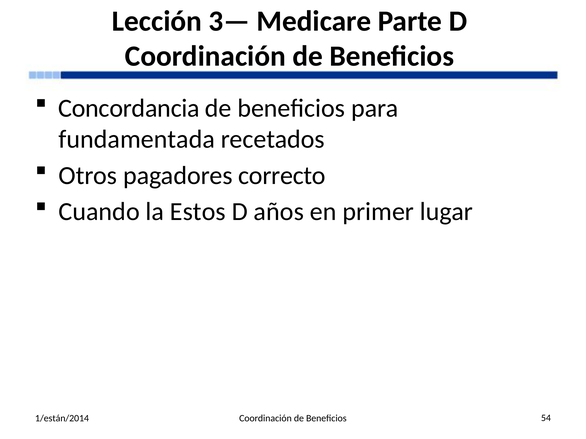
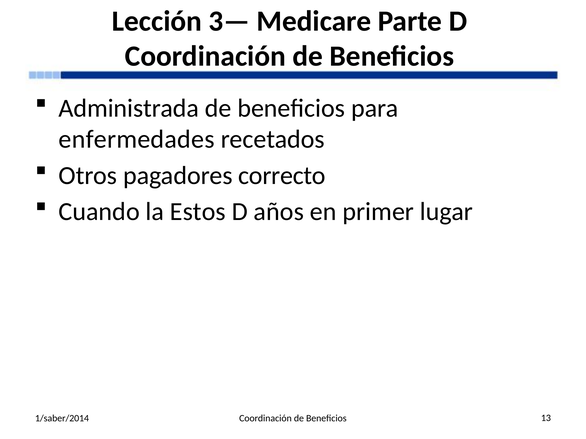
Concordancia: Concordancia -> Administrada
fundamentada: fundamentada -> enfermedades
1/están/2014: 1/están/2014 -> 1/saber/2014
54: 54 -> 13
